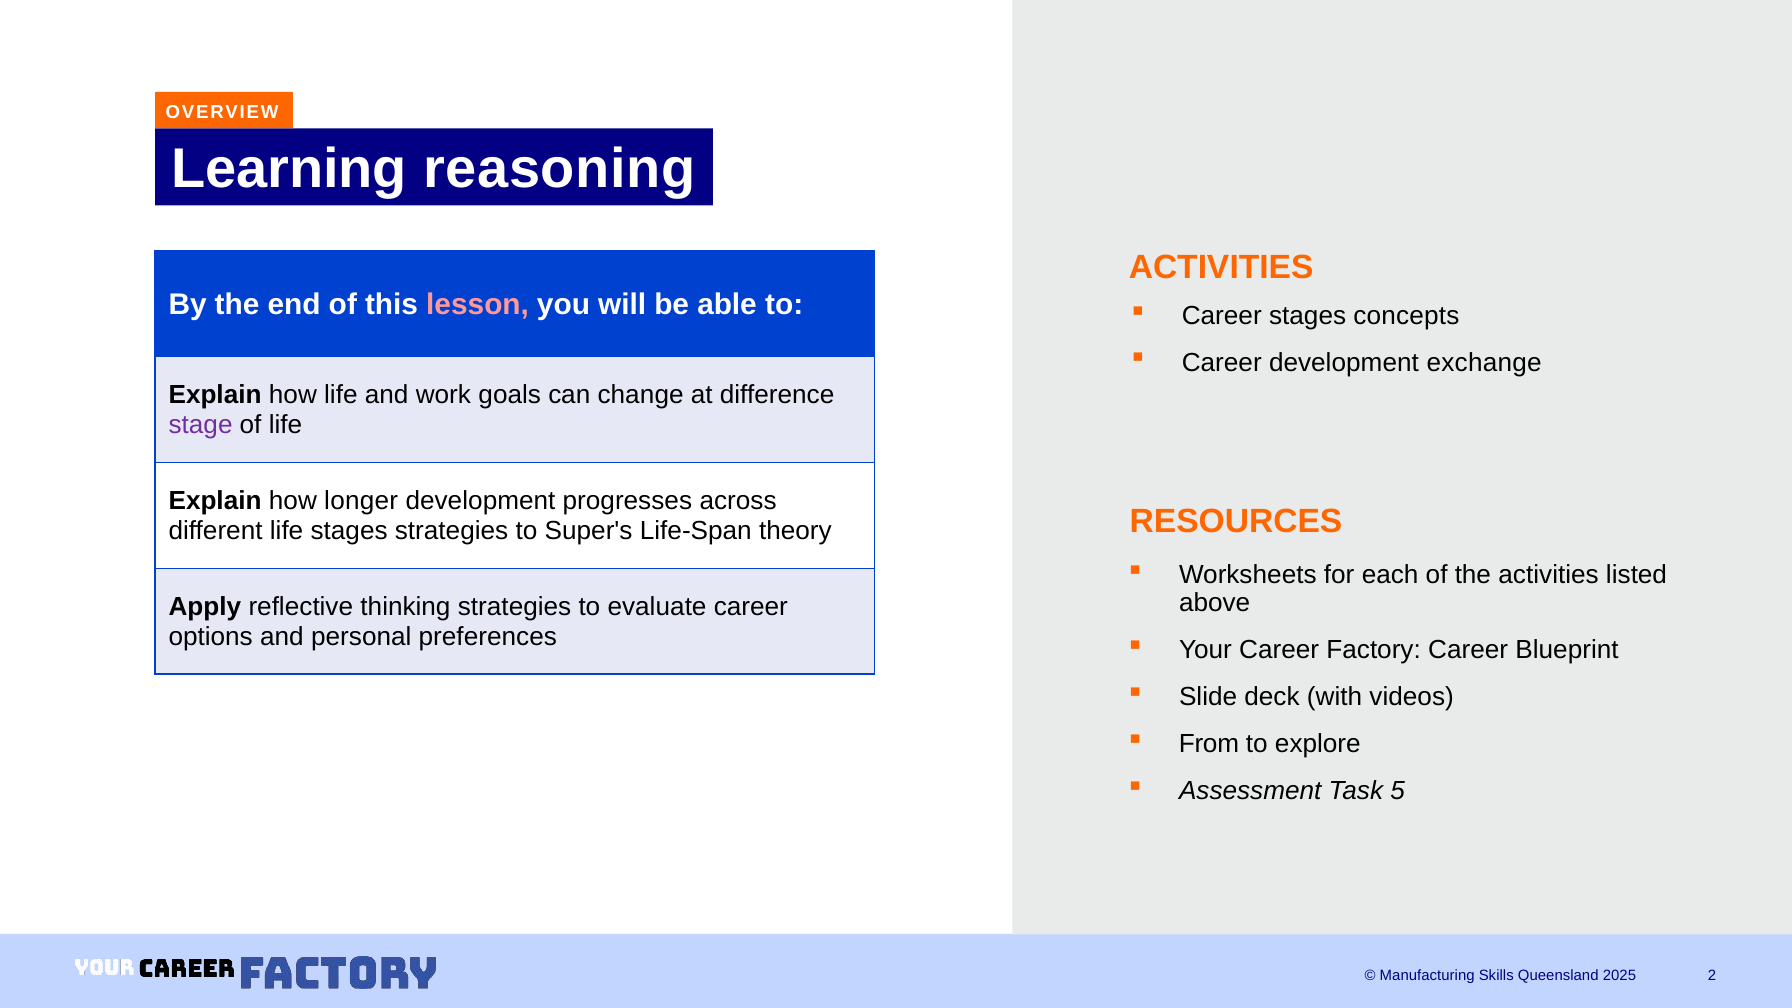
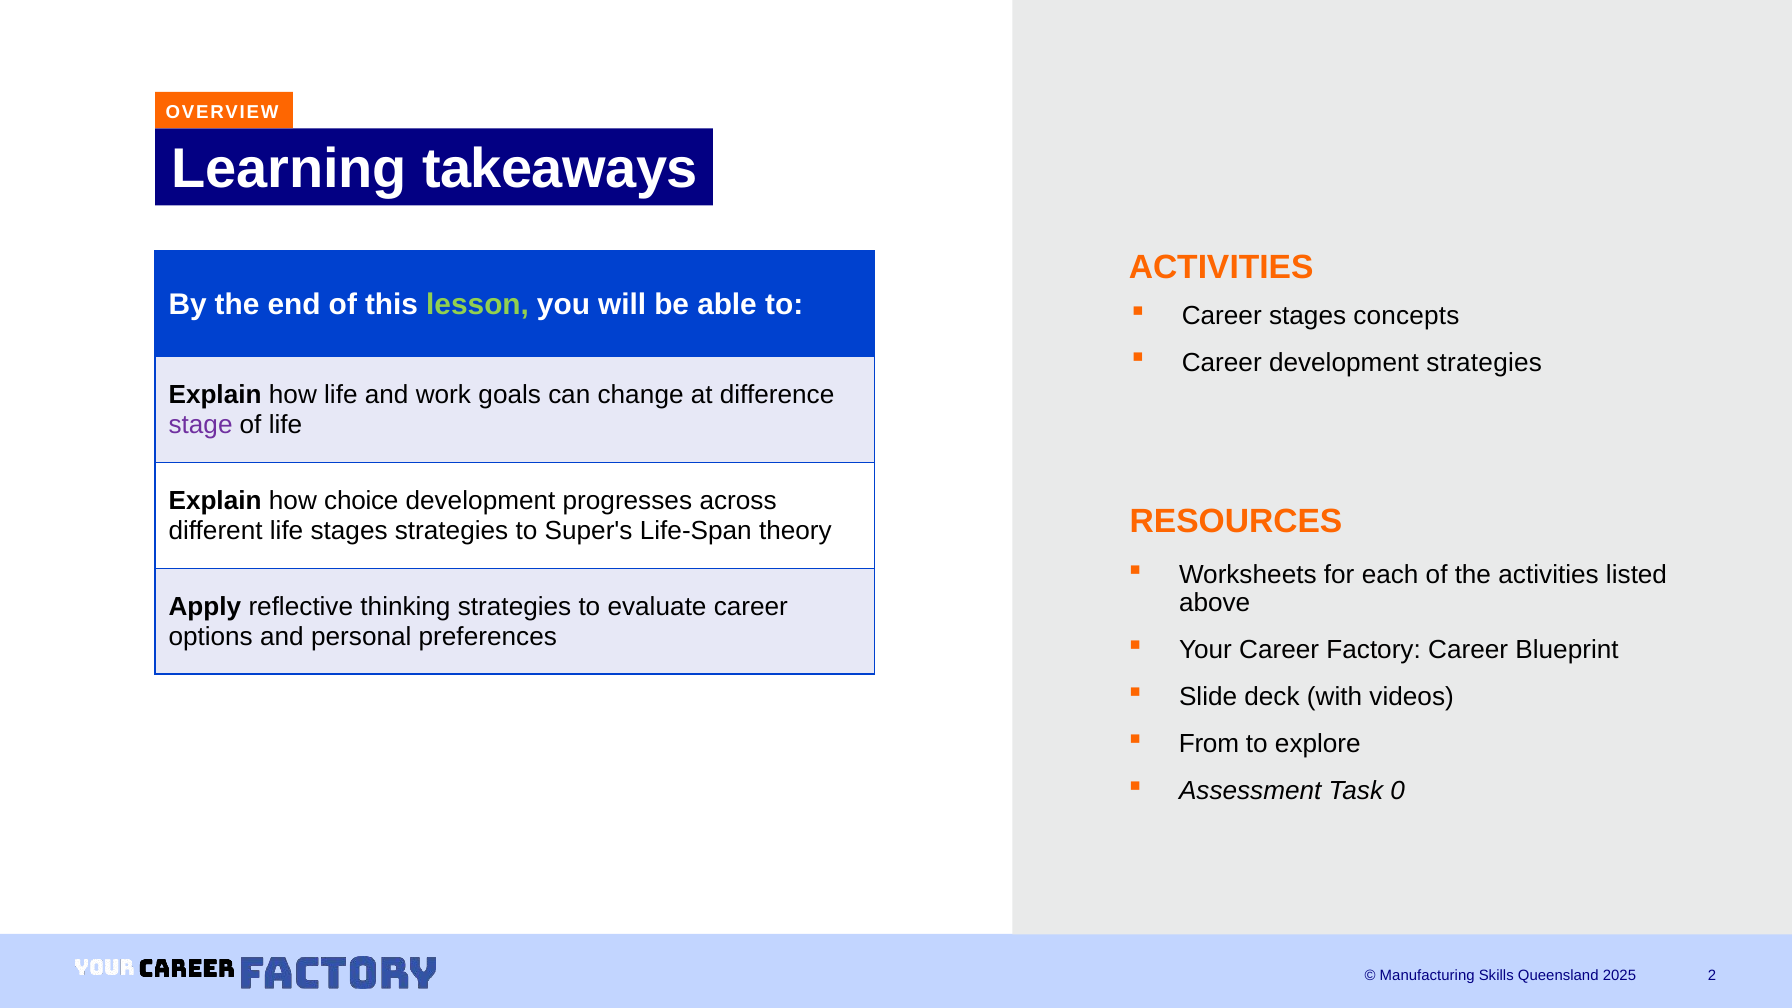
reasoning: reasoning -> takeaways
lesson colour: pink -> light green
development exchange: exchange -> strategies
longer: longer -> choice
5: 5 -> 0
